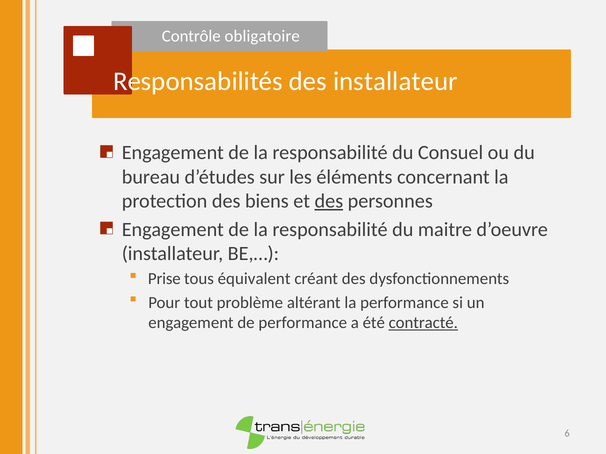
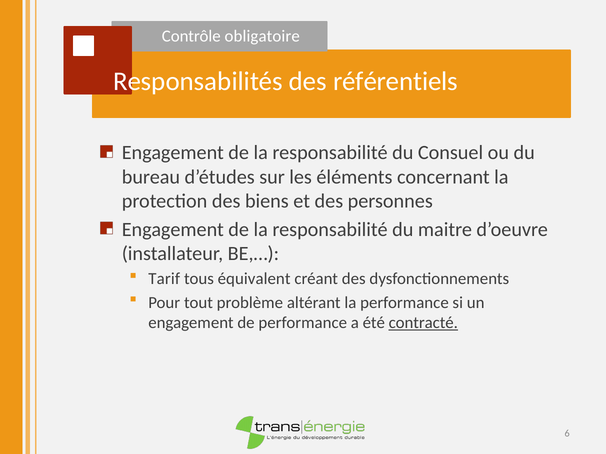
des installateur: installateur -> référentiels
des at (329, 201) underline: present -> none
Prise: Prise -> Tarif
